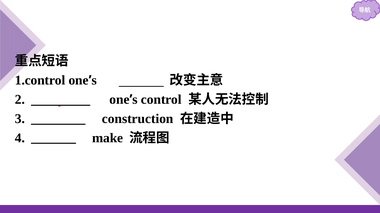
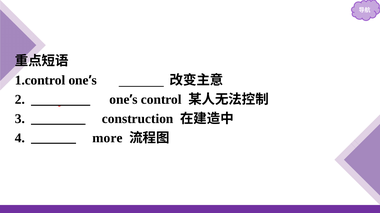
make: make -> more
